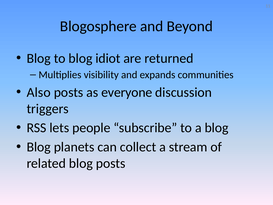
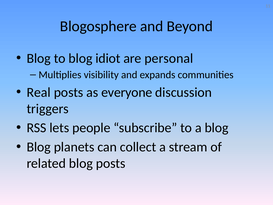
returned: returned -> personal
Also: Also -> Real
